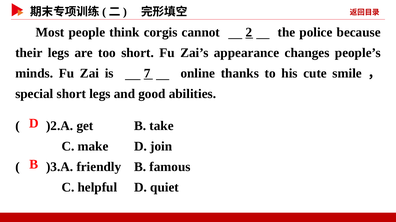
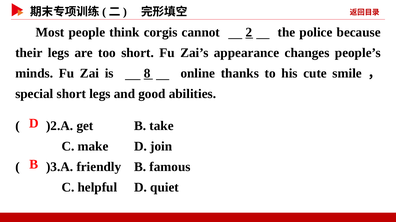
7: 7 -> 8
